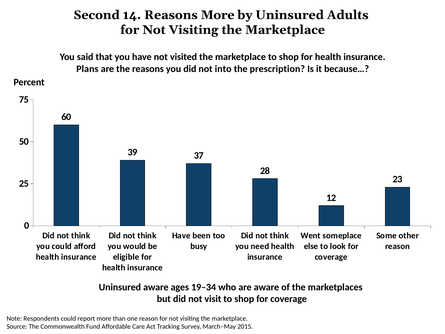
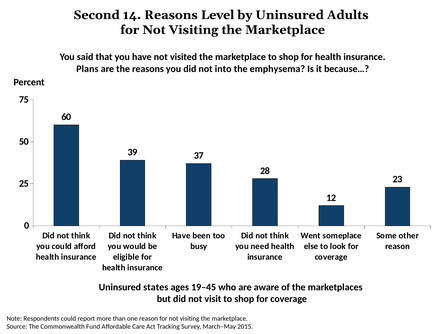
Reasons More: More -> Level
prescription: prescription -> emphysema
Uninsured aware: aware -> states
19–34: 19–34 -> 19–45
